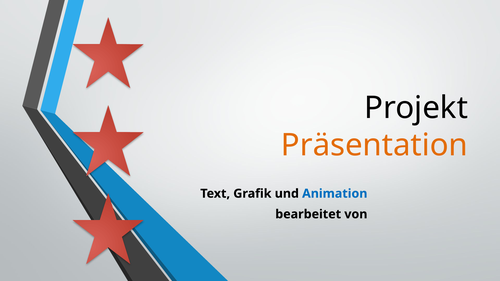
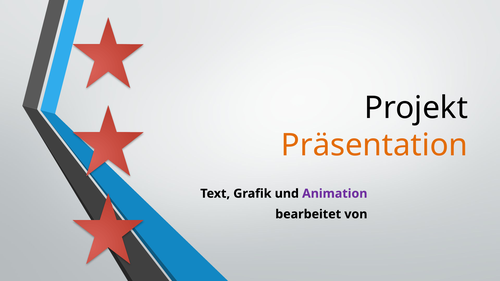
Animation colour: blue -> purple
